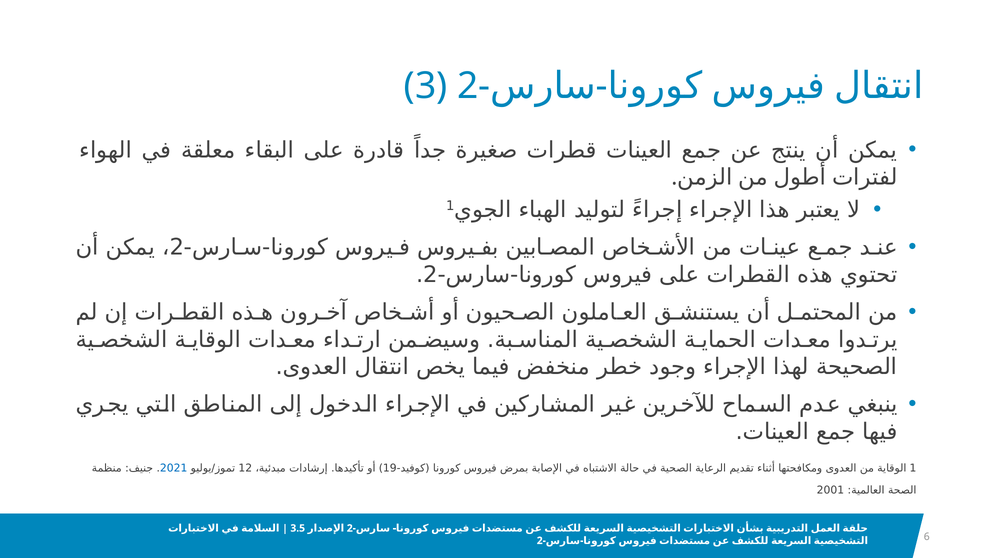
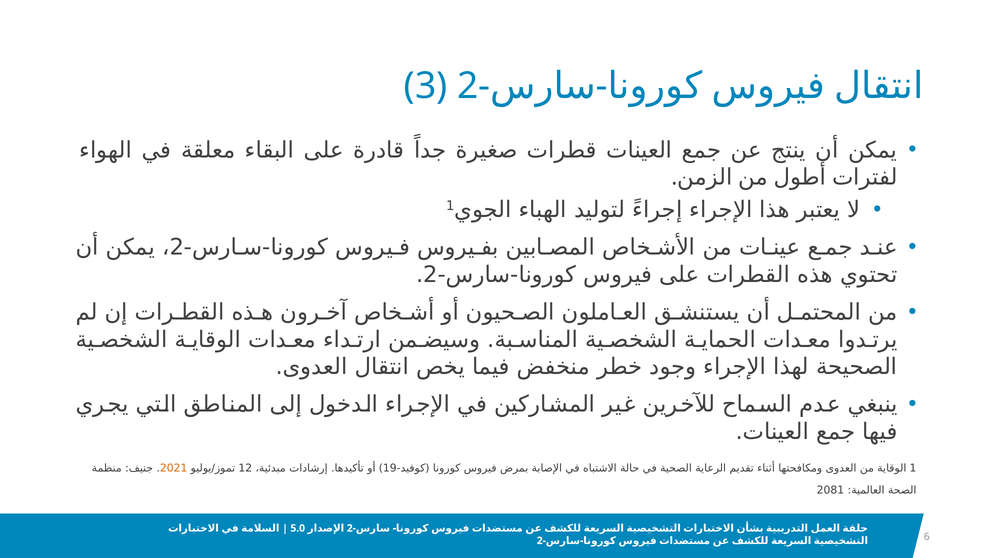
2021 colour: blue -> orange
2001: 2001 -> 2081
3.5: 3.5 -> 5.0
